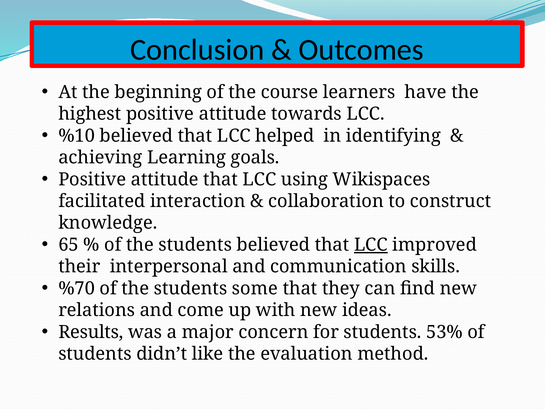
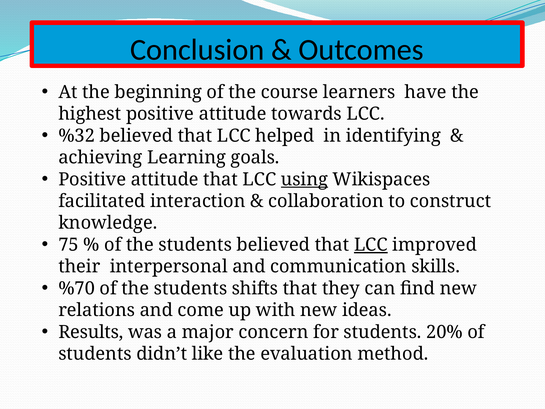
%10: %10 -> %32
using underline: none -> present
65: 65 -> 75
some: some -> shifts
53%: 53% -> 20%
